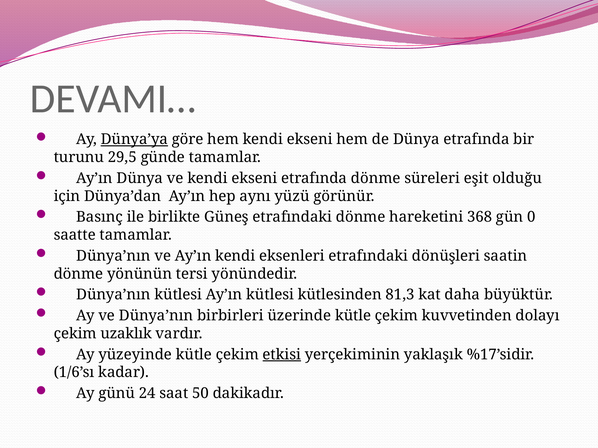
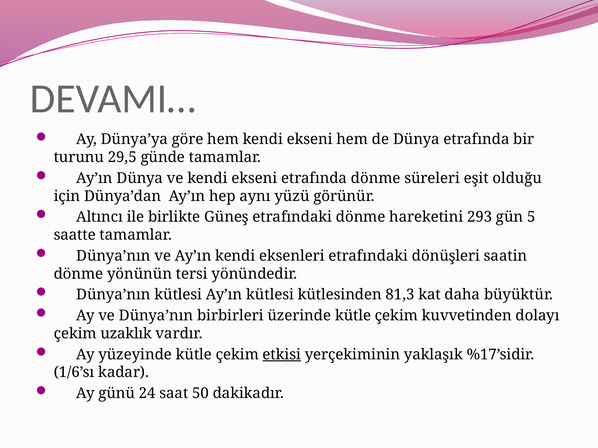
Dünya’ya underline: present -> none
Basınç: Basınç -> Altıncı
368: 368 -> 293
0: 0 -> 5
